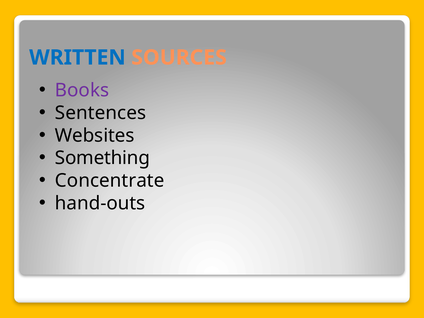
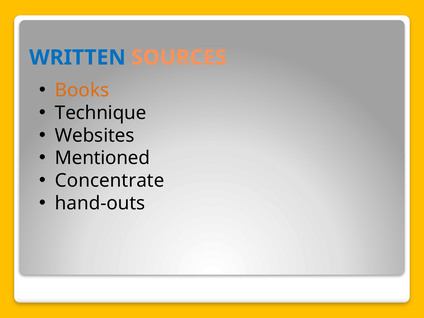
Books colour: purple -> orange
Sentences: Sentences -> Technique
Something: Something -> Mentioned
